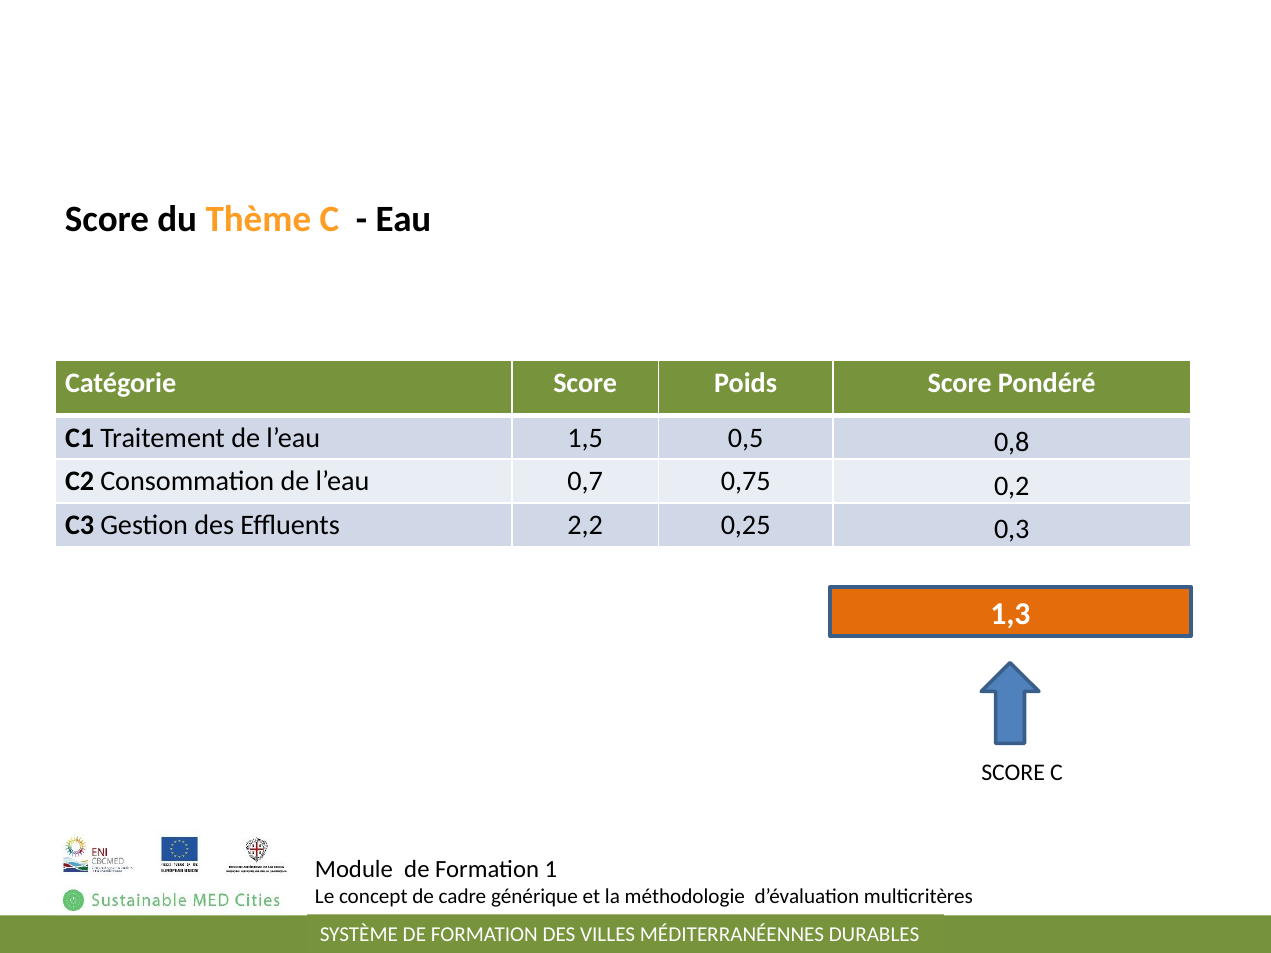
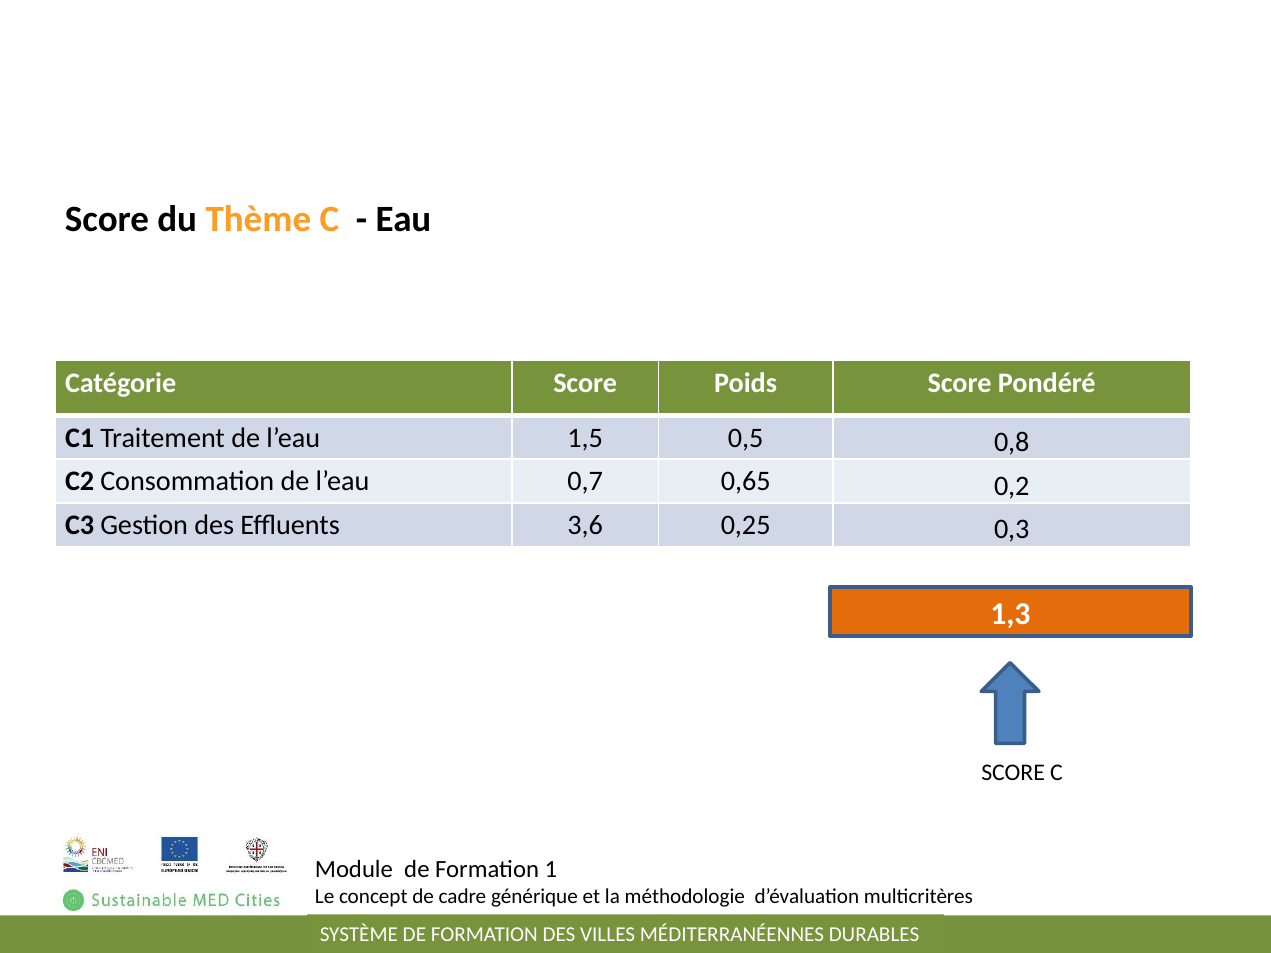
0,75: 0,75 -> 0,65
2,2: 2,2 -> 3,6
